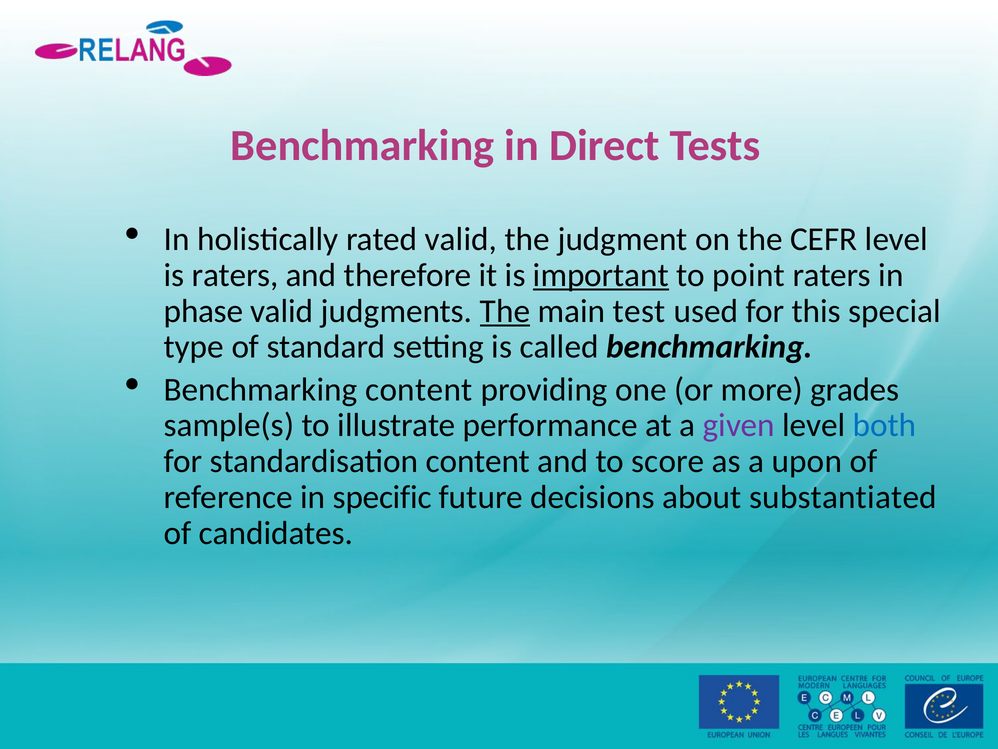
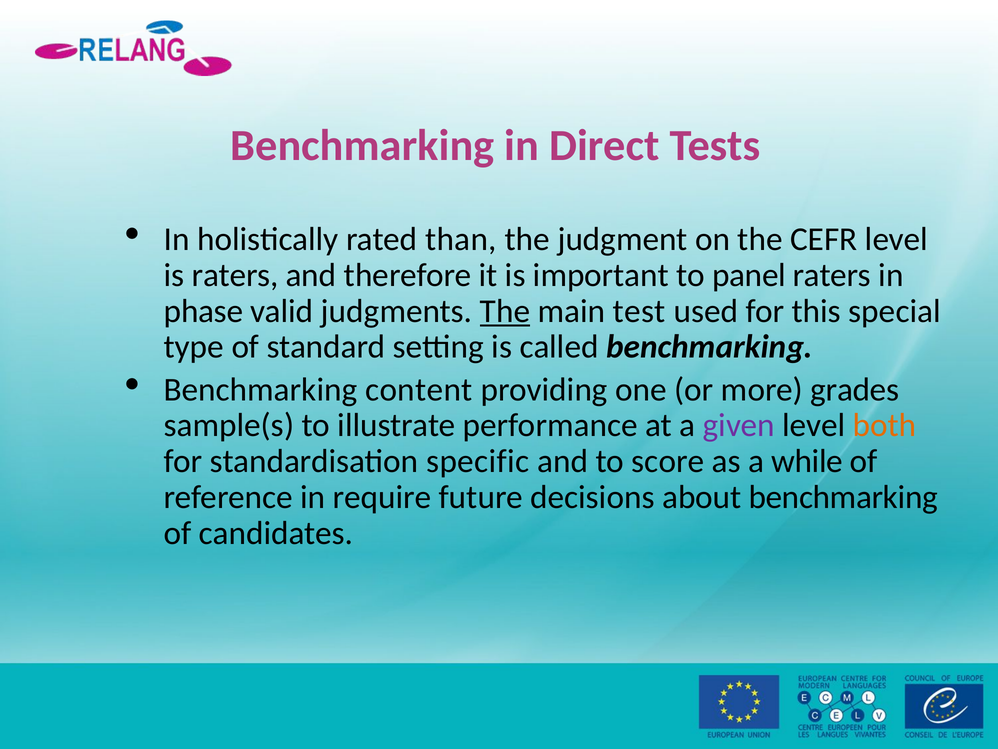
rated valid: valid -> than
important underline: present -> none
point: point -> panel
both colour: blue -> orange
standardisation content: content -> specific
upon: upon -> while
specific: specific -> require
about substantiated: substantiated -> benchmarking
